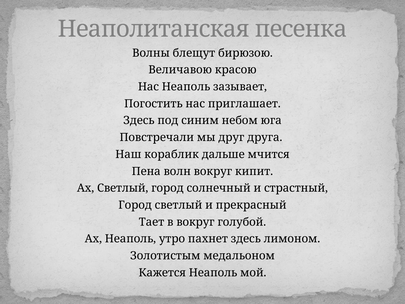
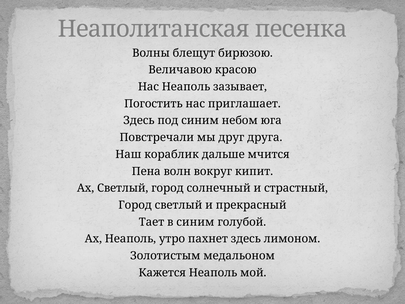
в вокруг: вокруг -> синим
